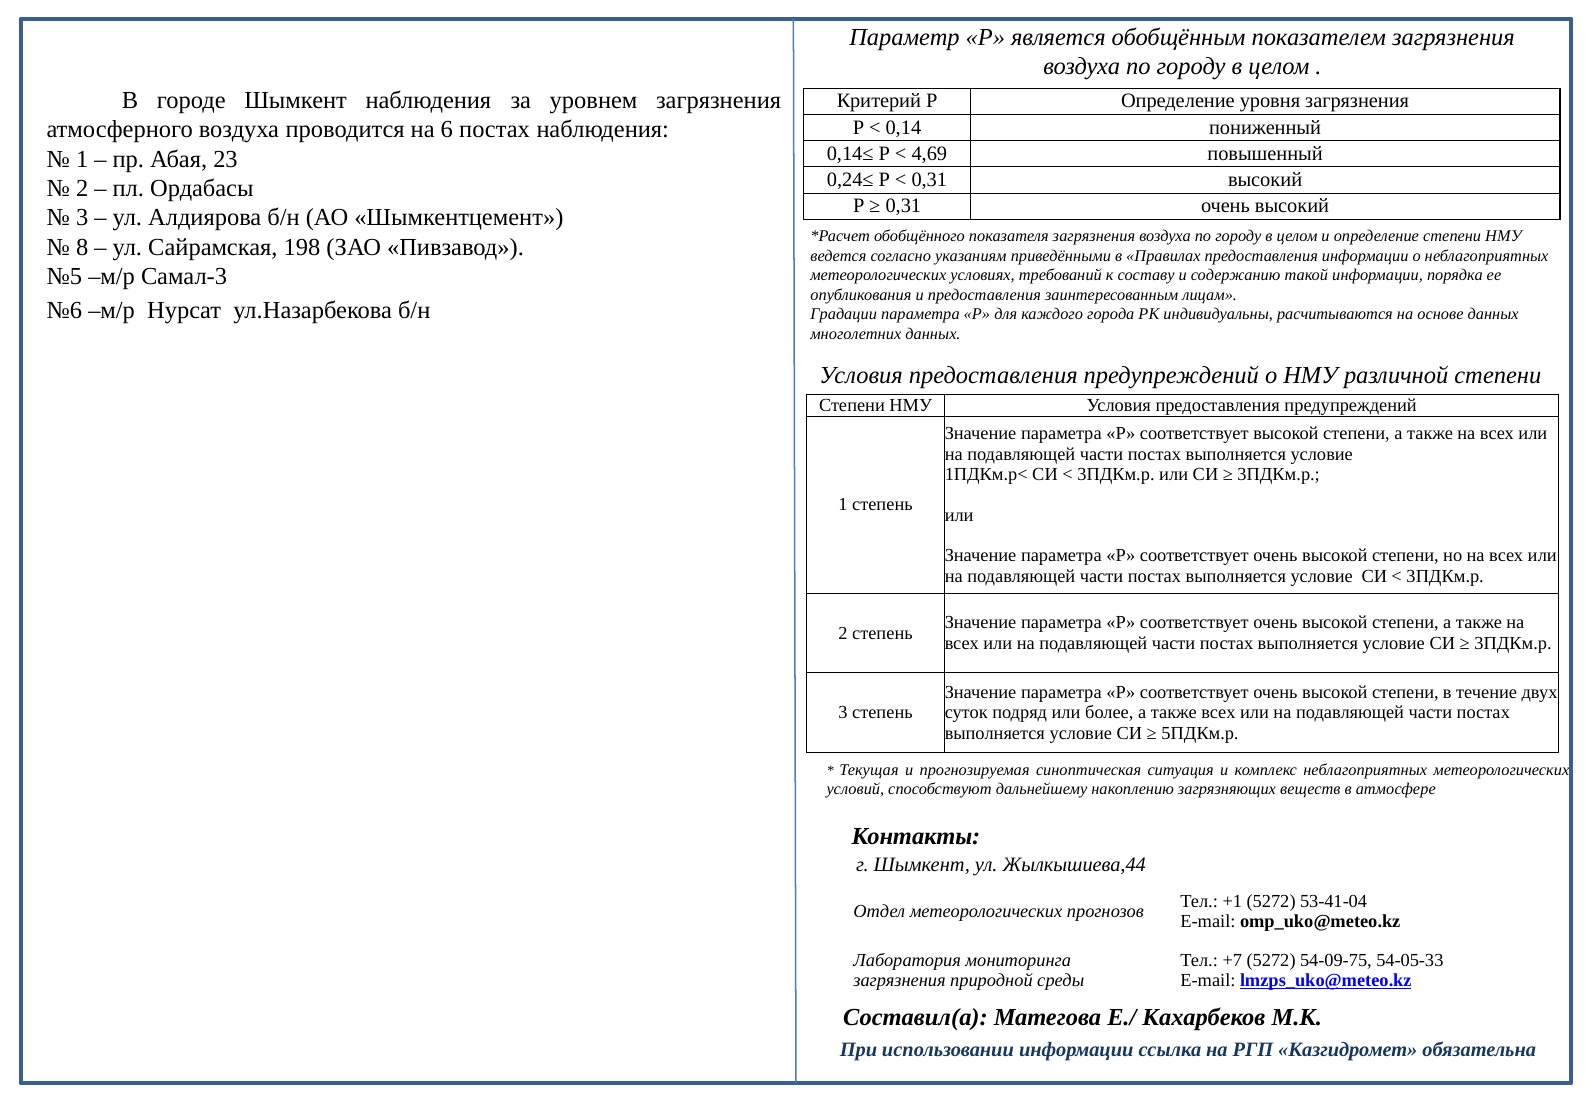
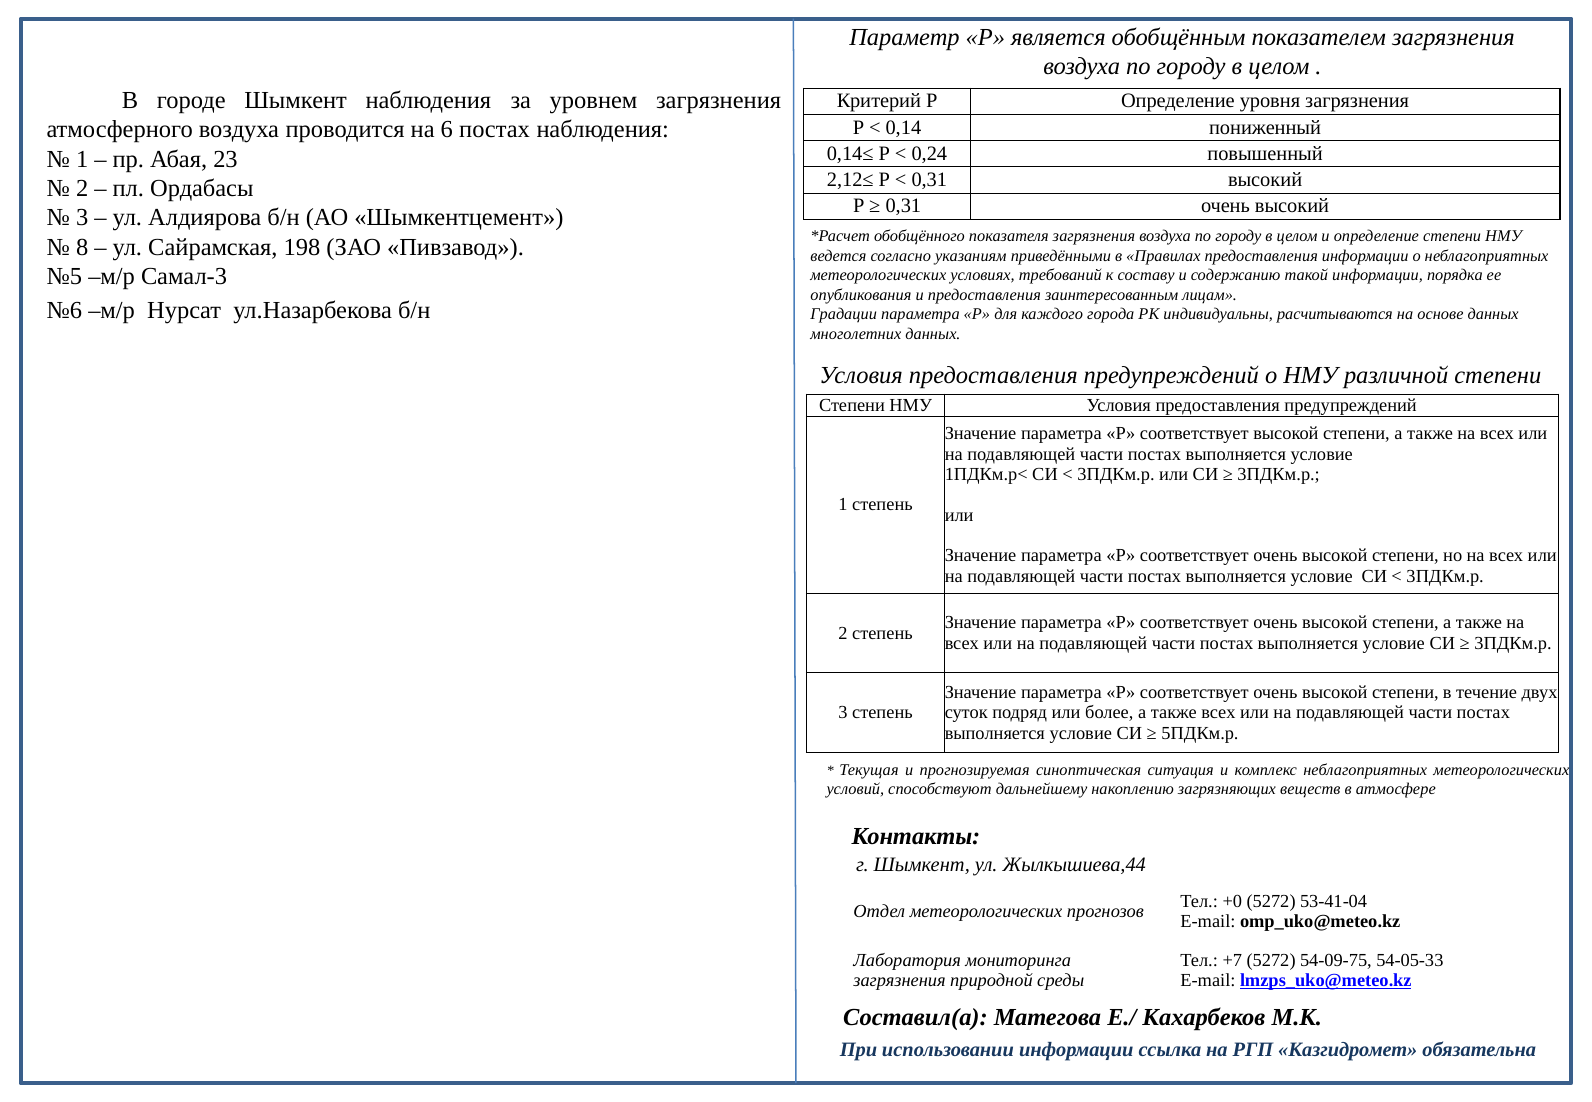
4,69: 4,69 -> 0,24
0,24≤: 0,24≤ -> 2,12≤
+1: +1 -> +0
